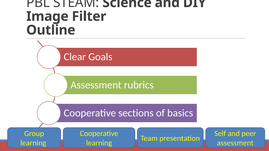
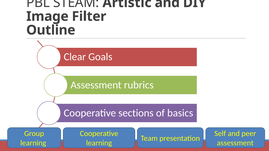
Science: Science -> Artistic
